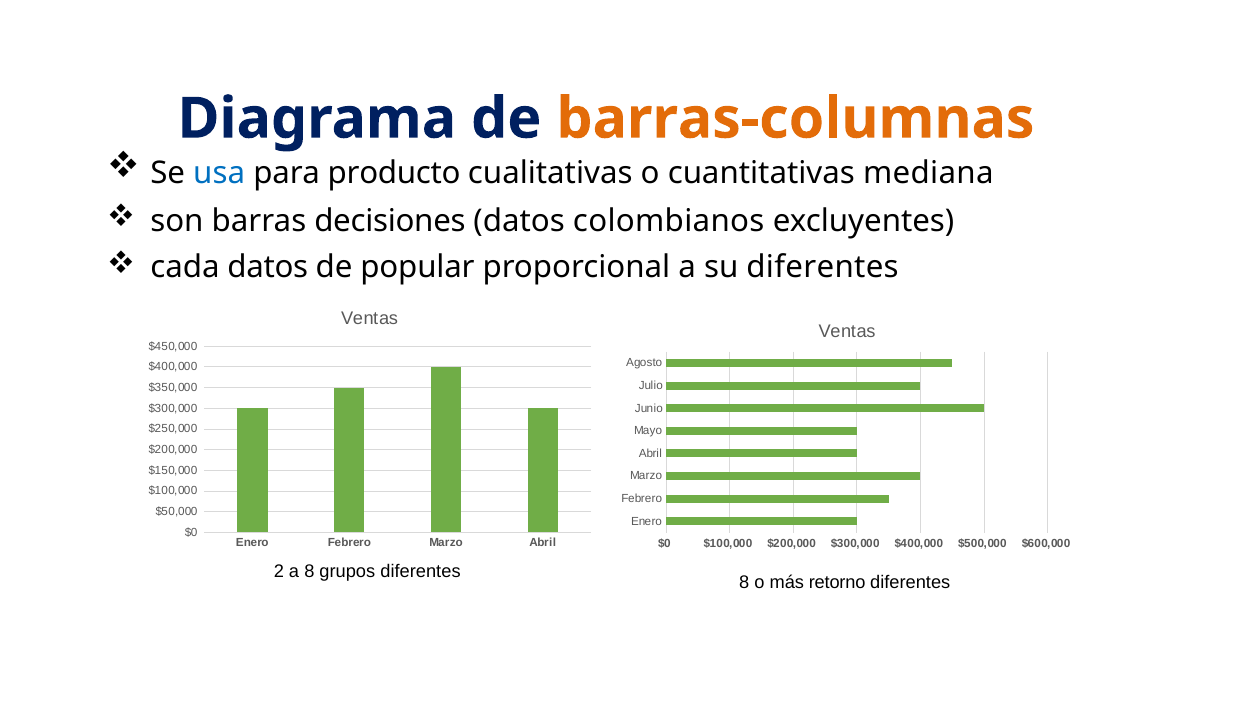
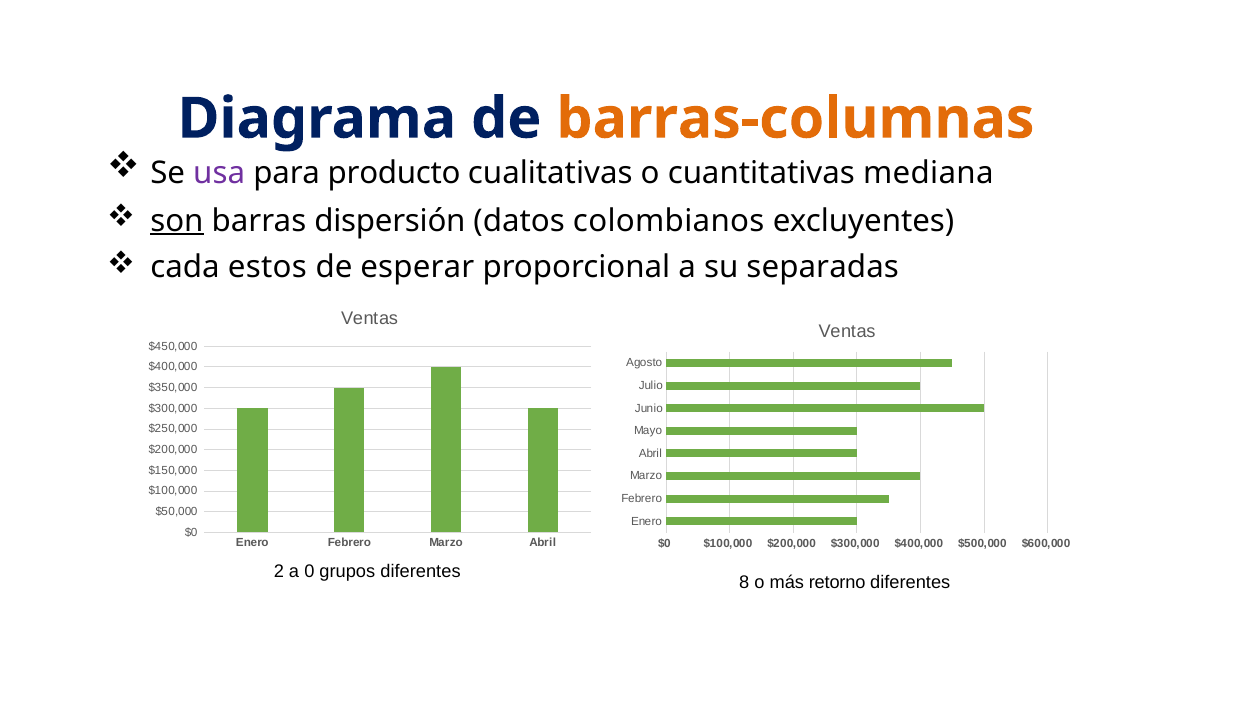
usa colour: blue -> purple
son underline: none -> present
decisiones: decisiones -> dispersión
cada datos: datos -> estos
popular: popular -> esperar
su diferentes: diferentes -> separadas
a 8: 8 -> 0
